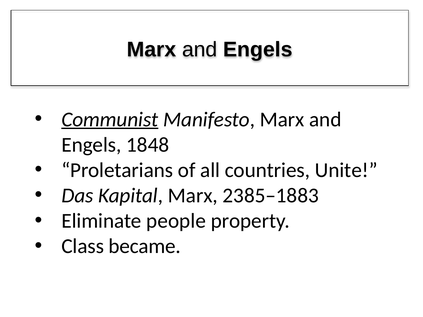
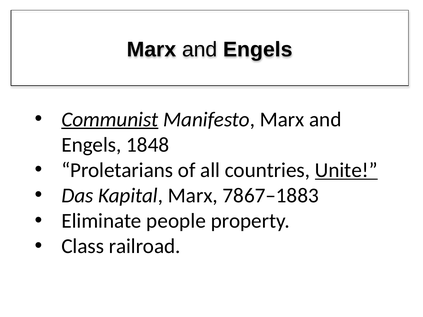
Unite underline: none -> present
2385–1883: 2385–1883 -> 7867–1883
became: became -> railroad
